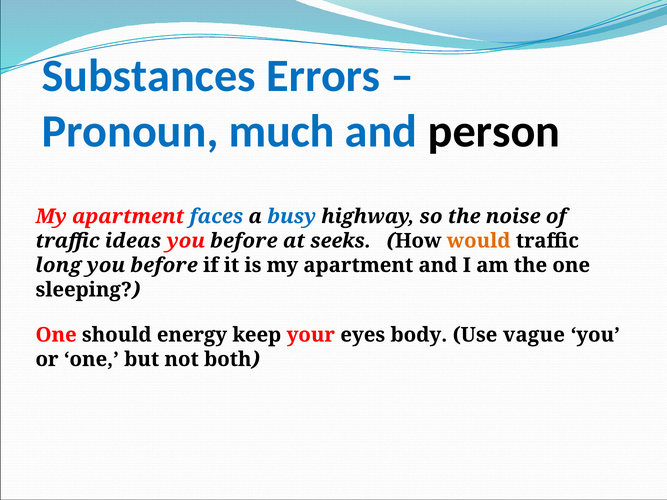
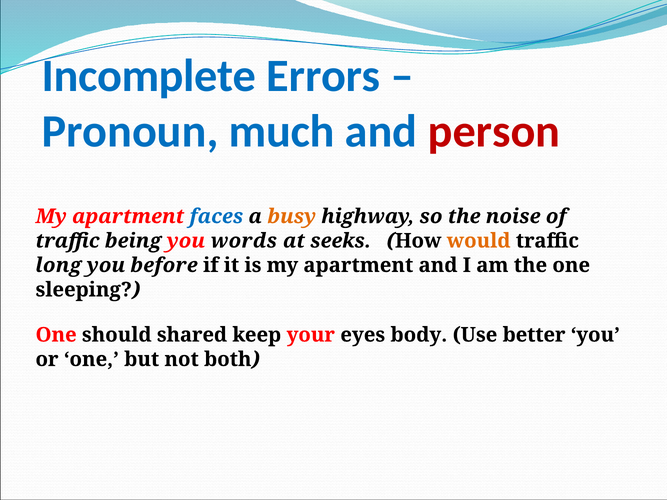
Substances: Substances -> Incomplete
person colour: black -> red
busy colour: blue -> orange
ideas: ideas -> being
before at (244, 241): before -> words
energy: energy -> shared
vague: vague -> better
